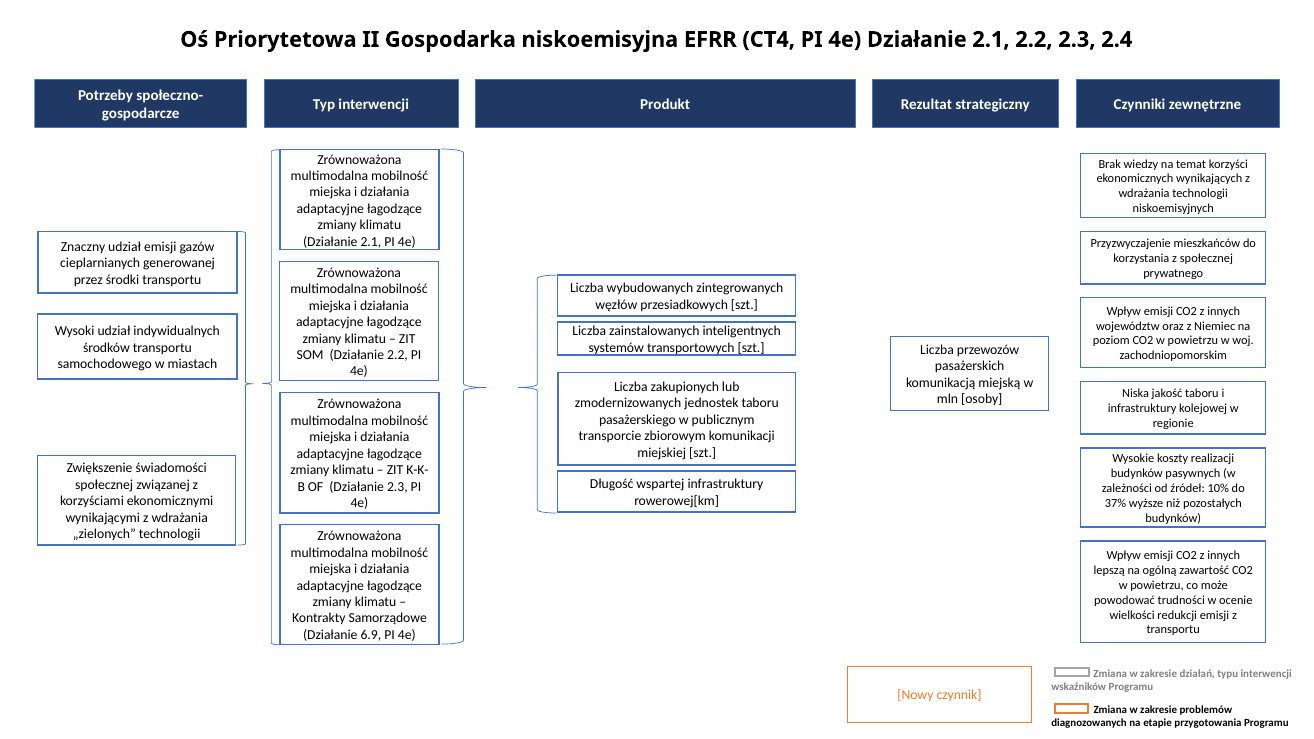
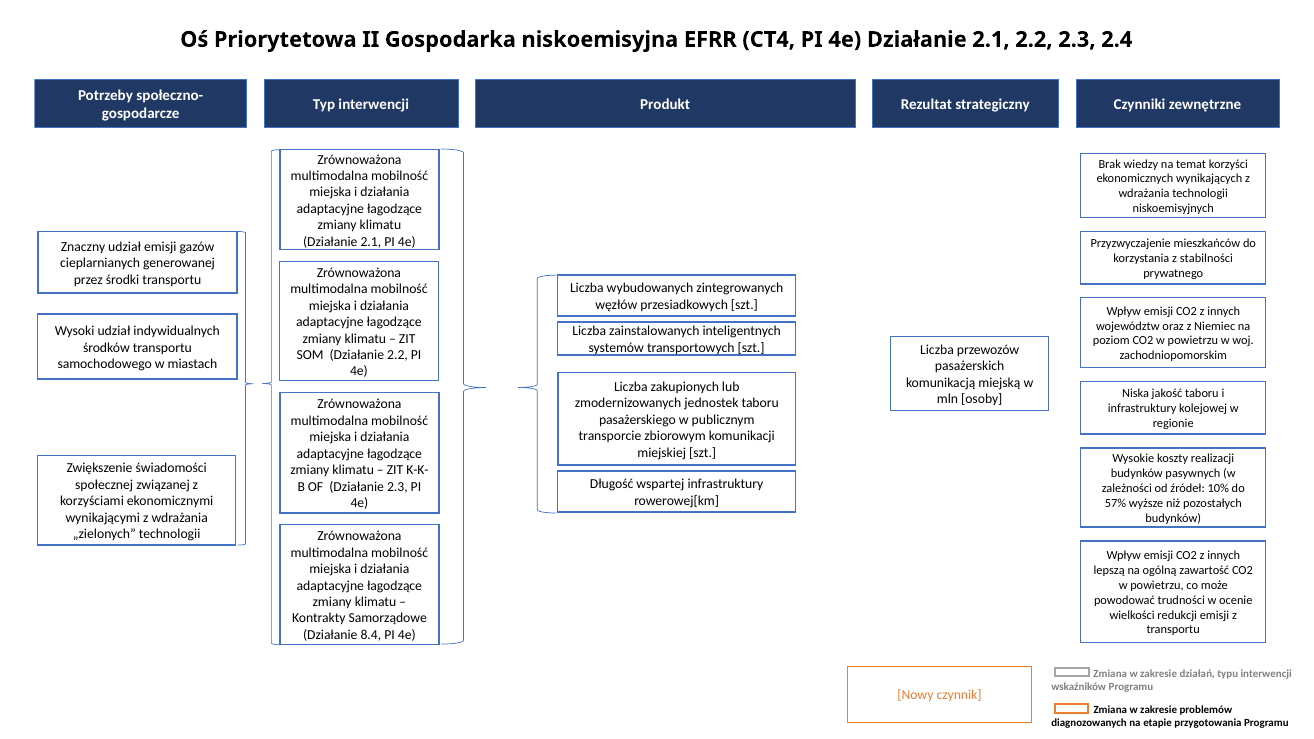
z społecznej: społecznej -> stabilności
37%: 37% -> 57%
6.9: 6.9 -> 8.4
